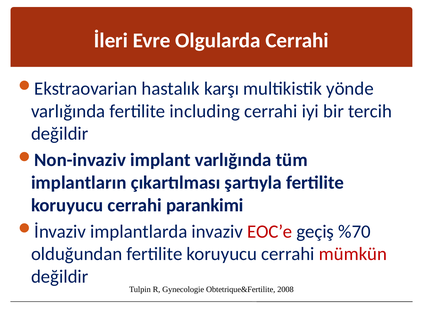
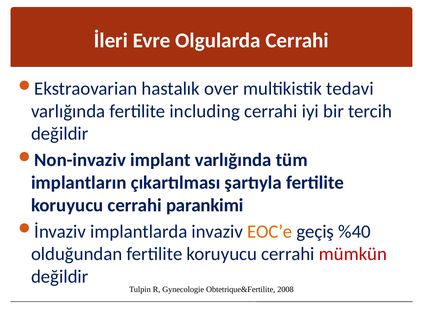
karşı: karşı -> over
yönde: yönde -> tedavi
EOC’e colour: red -> orange
%70: %70 -> %40
